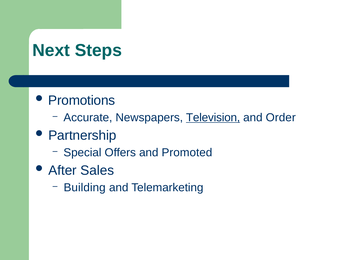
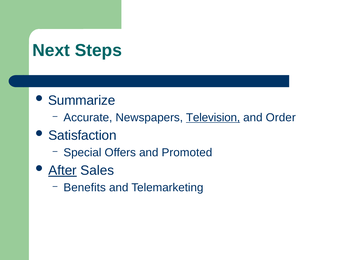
Promotions: Promotions -> Summarize
Partnership: Partnership -> Satisfaction
After underline: none -> present
Building: Building -> Benefits
